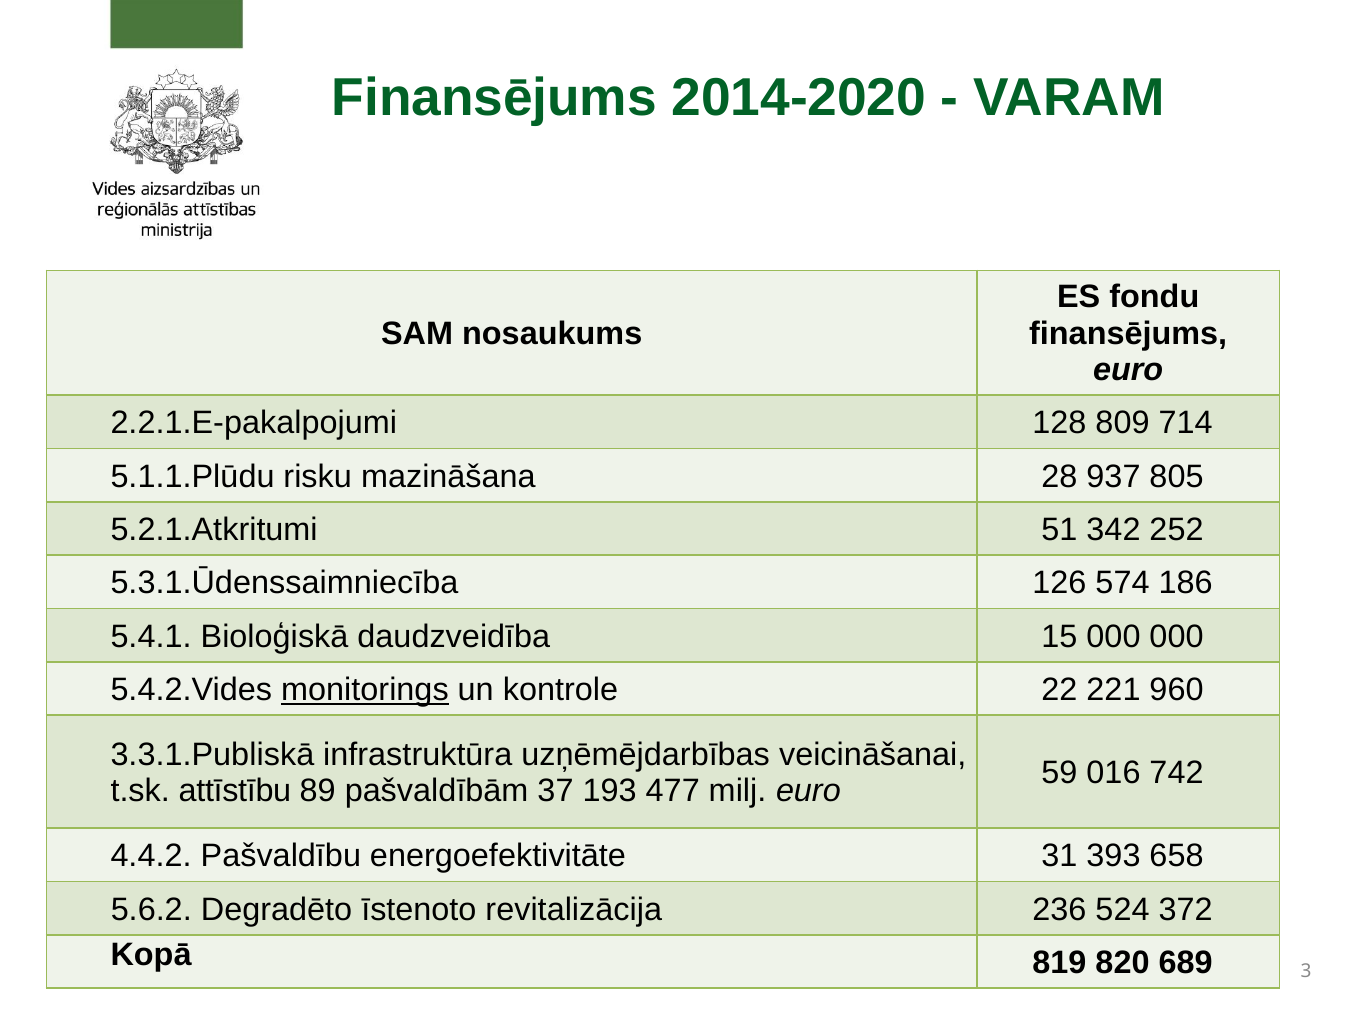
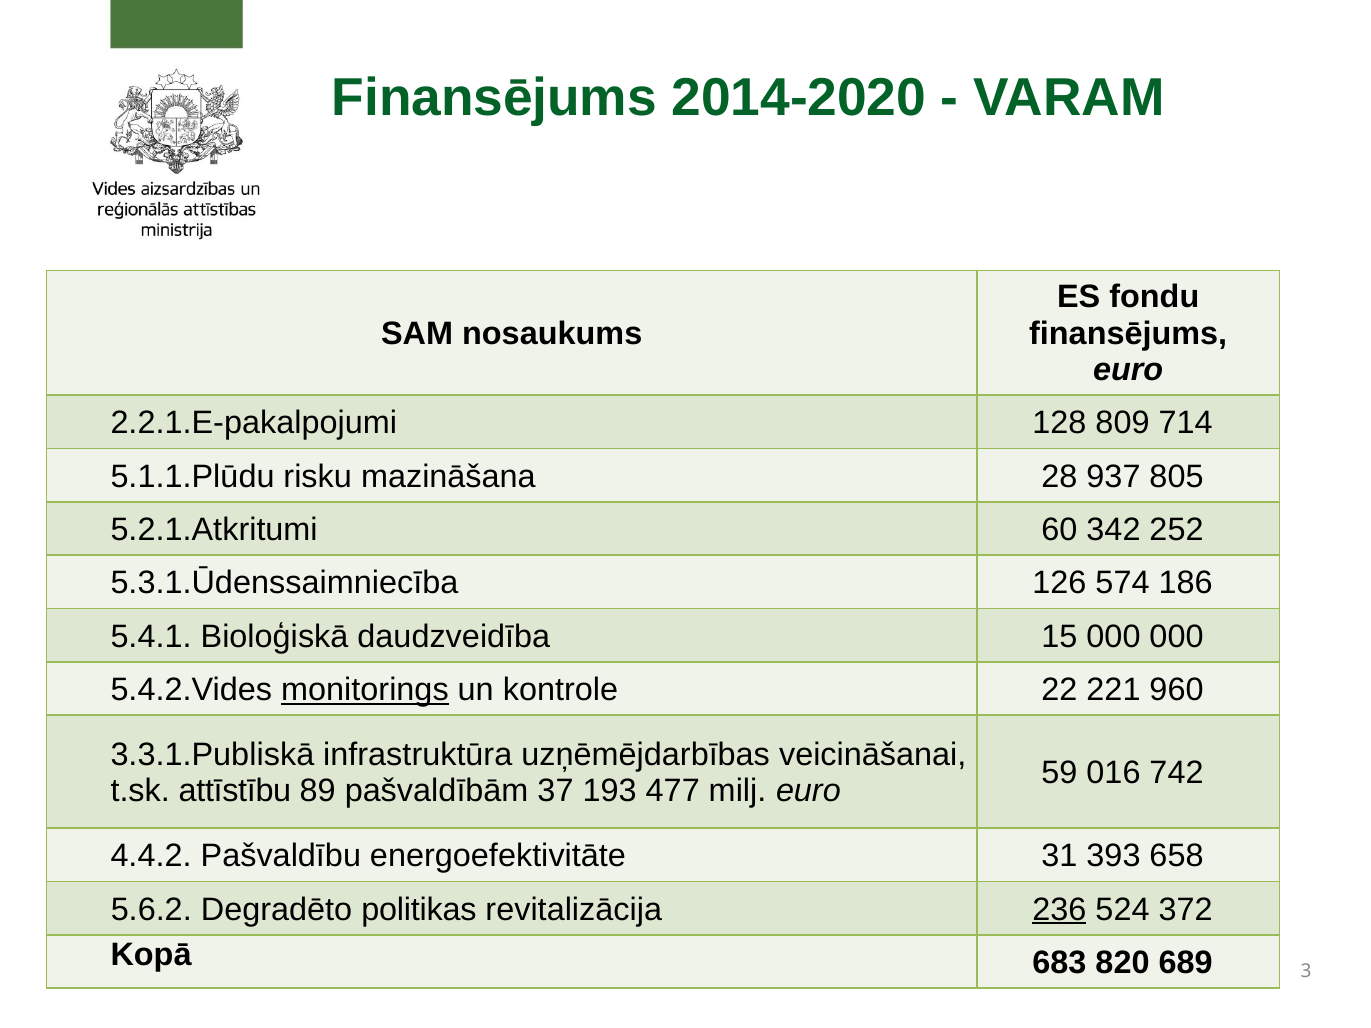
51: 51 -> 60
īstenoto: īstenoto -> politikas
236 underline: none -> present
819: 819 -> 683
